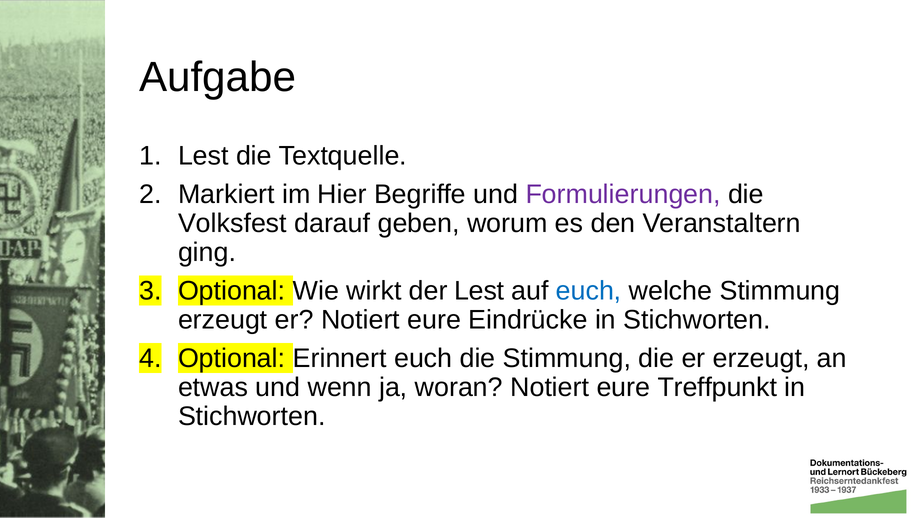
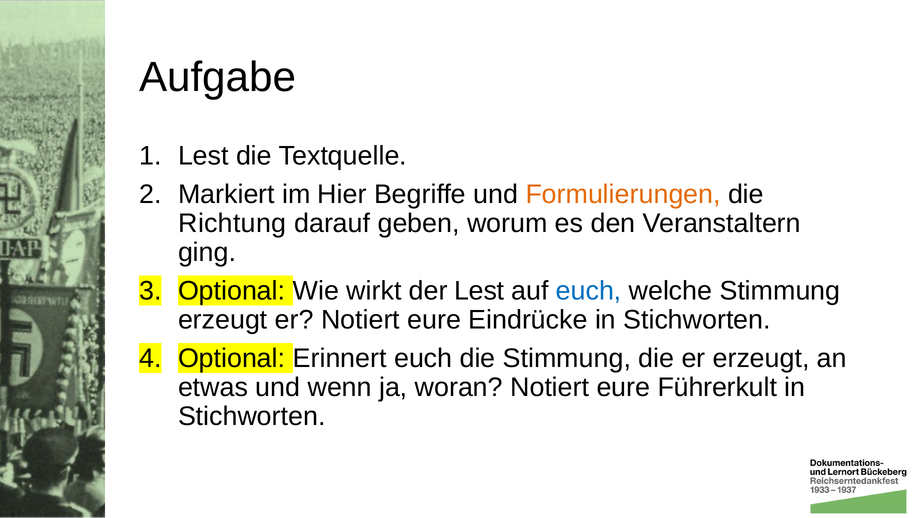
Formulierungen colour: purple -> orange
Volksfest: Volksfest -> Richtung
Treffpunkt: Treffpunkt -> Führerkult
